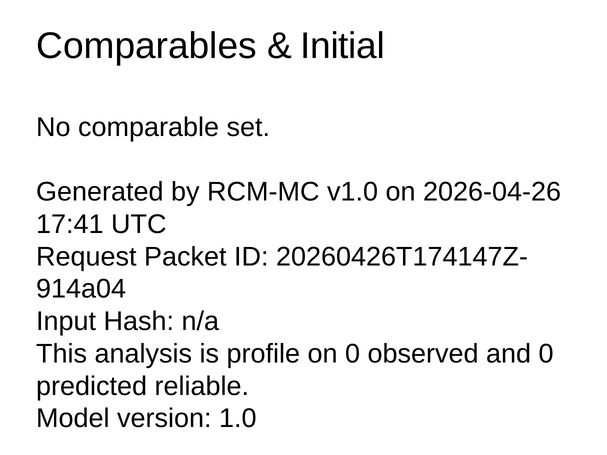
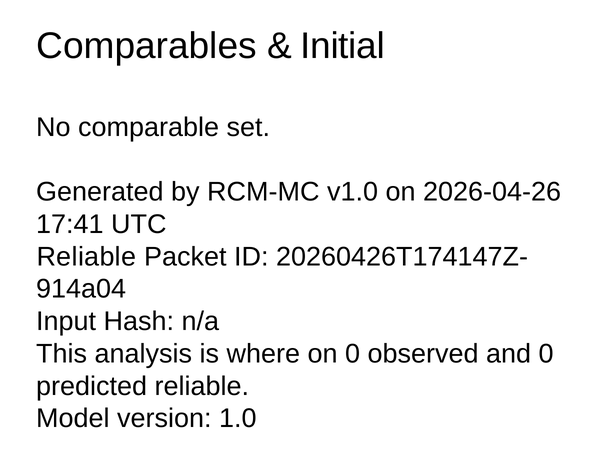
Request at (87, 257): Request -> Reliable
profile: profile -> where
